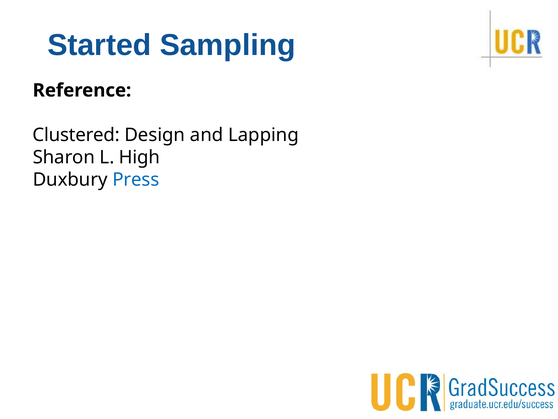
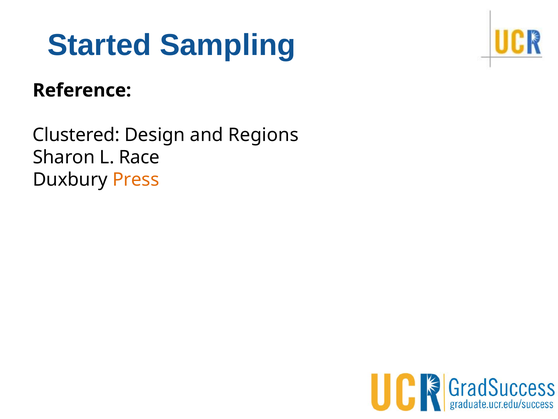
Lapping: Lapping -> Regions
High: High -> Race
Press colour: blue -> orange
